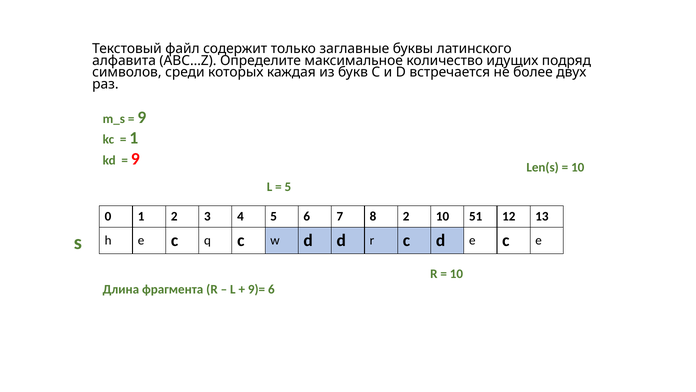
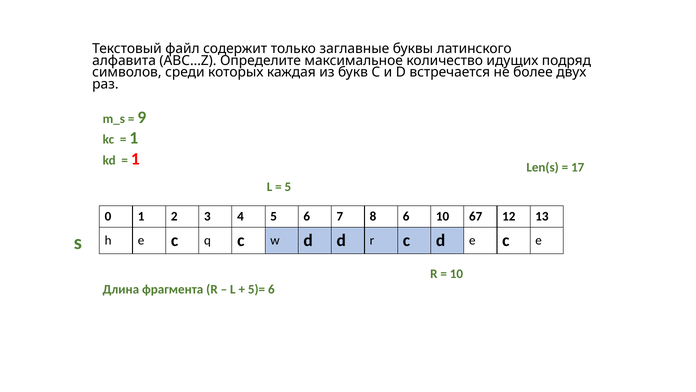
9 at (135, 159): 9 -> 1
10 at (578, 167): 10 -> 17
8 2: 2 -> 6
51: 51 -> 67
9)=: 9)= -> 5)=
